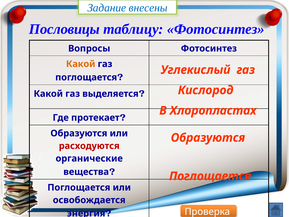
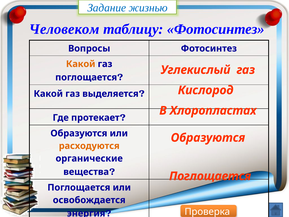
внесены: внесены -> жизнью
Пословицы: Пословицы -> Человеком
расходуются colour: red -> orange
